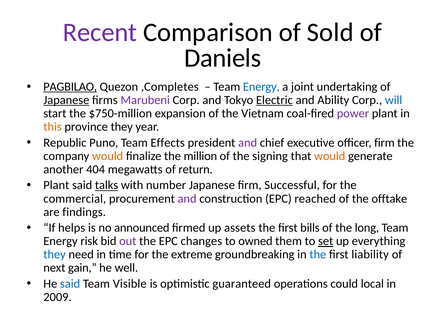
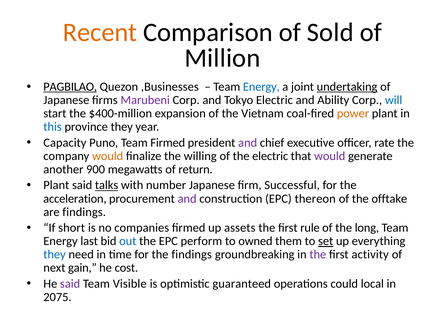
Recent colour: purple -> orange
Daniels: Daniels -> Million
,Completes: ,Completes -> ,Businesses
undertaking underline: none -> present
Japanese at (66, 100) underline: present -> none
Electric at (274, 100) underline: present -> none
$750-million: $750-million -> $400-million
power colour: purple -> orange
this colour: orange -> blue
Republic: Republic -> Capacity
Team Effects: Effects -> Firmed
officer firm: firm -> rate
million: million -> willing
the signing: signing -> electric
would at (330, 156) colour: orange -> purple
404: 404 -> 900
commercial: commercial -> acceleration
reached: reached -> thereon
helps: helps -> short
announced: announced -> companies
bills: bills -> rule
risk: risk -> last
out colour: purple -> blue
changes: changes -> perform
the extreme: extreme -> findings
the at (318, 254) colour: blue -> purple
liability: liability -> activity
well: well -> cost
said at (70, 283) colour: blue -> purple
2009: 2009 -> 2075
